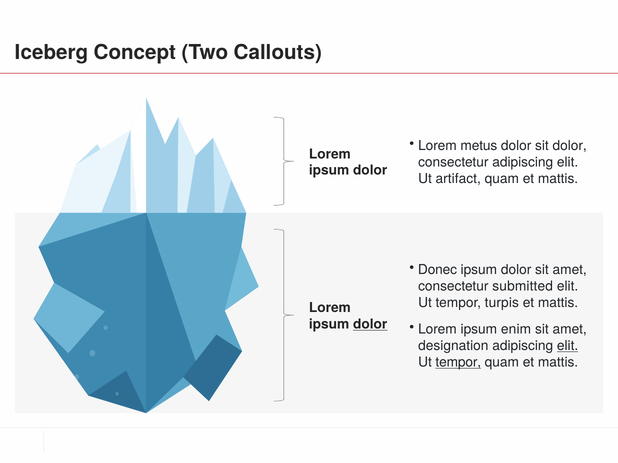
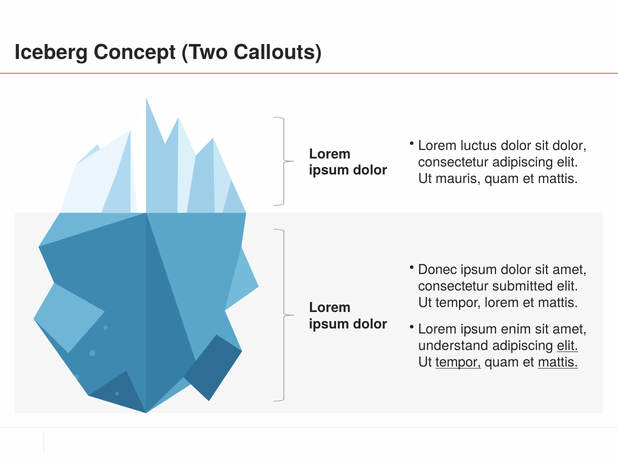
metus: metus -> luctus
artifact: artifact -> mauris
tempor turpis: turpis -> lorem
dolor at (370, 325) underline: present -> none
designation: designation -> understand
mattis at (558, 363) underline: none -> present
